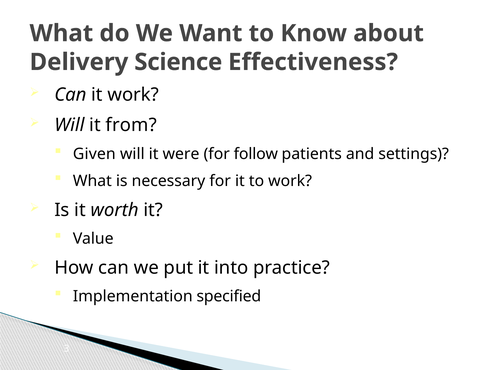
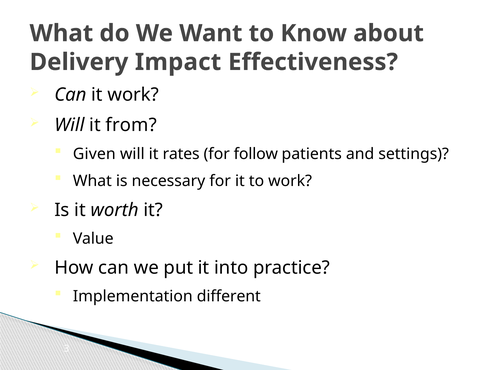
Science: Science -> Impact
were: were -> rates
specified: specified -> different
